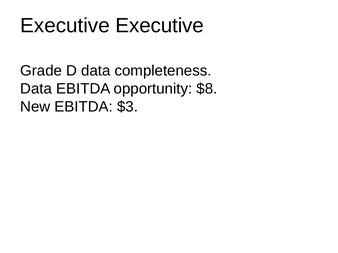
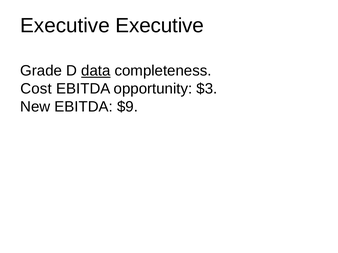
data at (96, 71) underline: none -> present
Data at (36, 89): Data -> Cost
$8: $8 -> $3
$3: $3 -> $9
